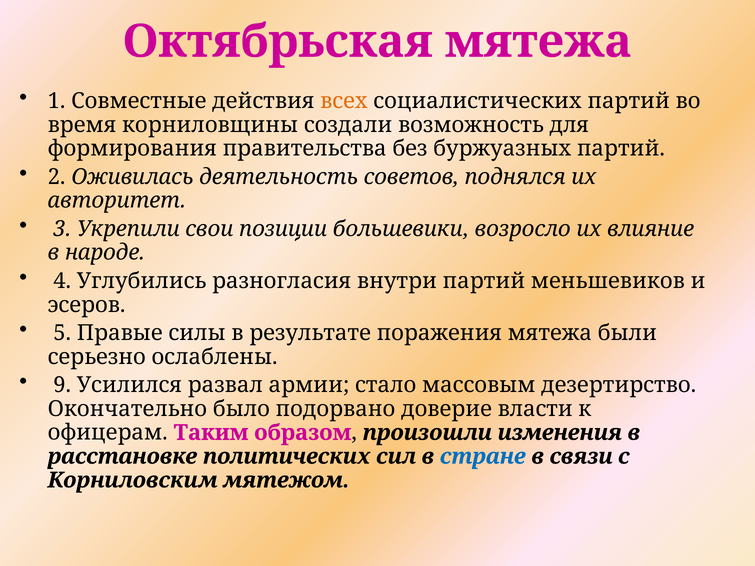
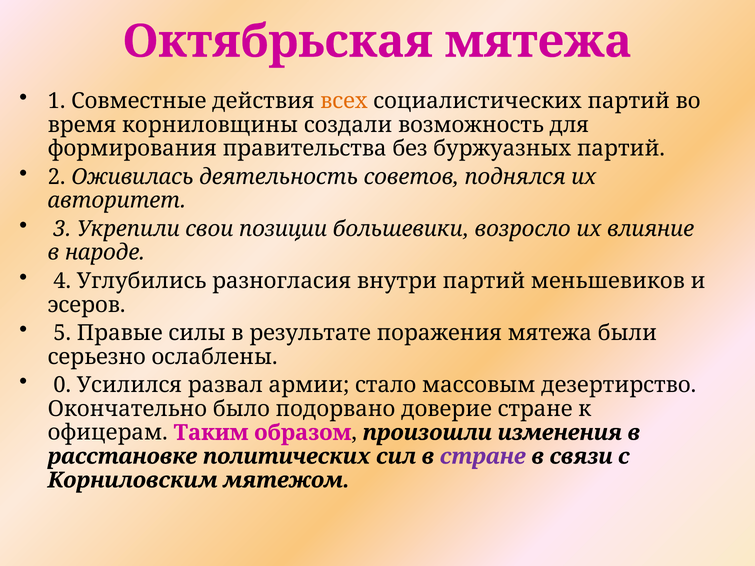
9: 9 -> 0
доверие власти: власти -> стране
стране at (483, 457) colour: blue -> purple
